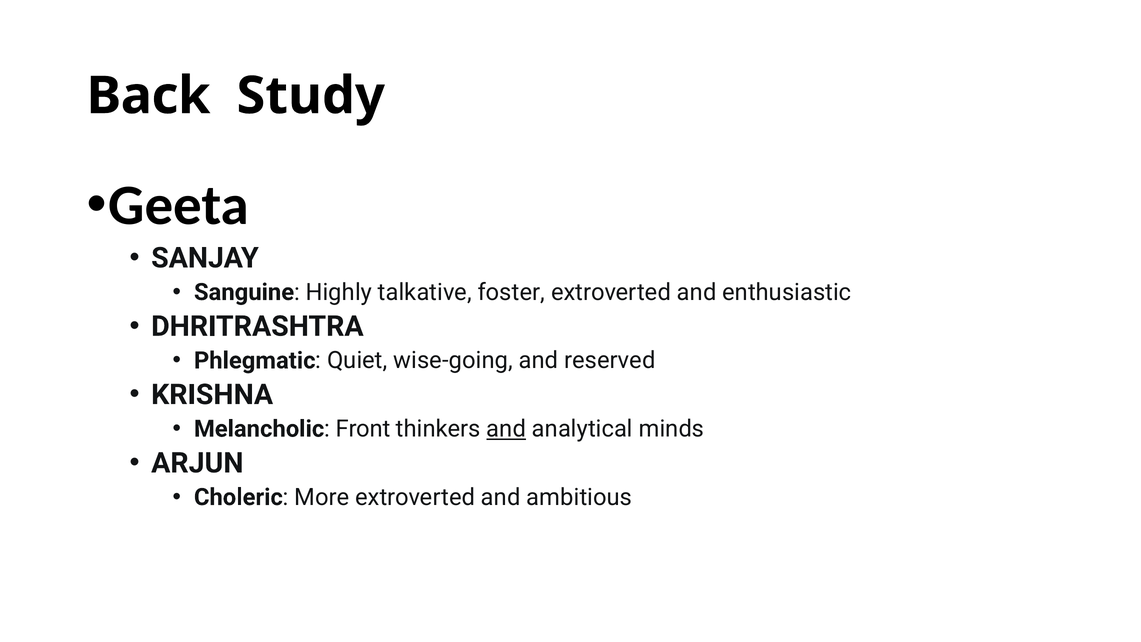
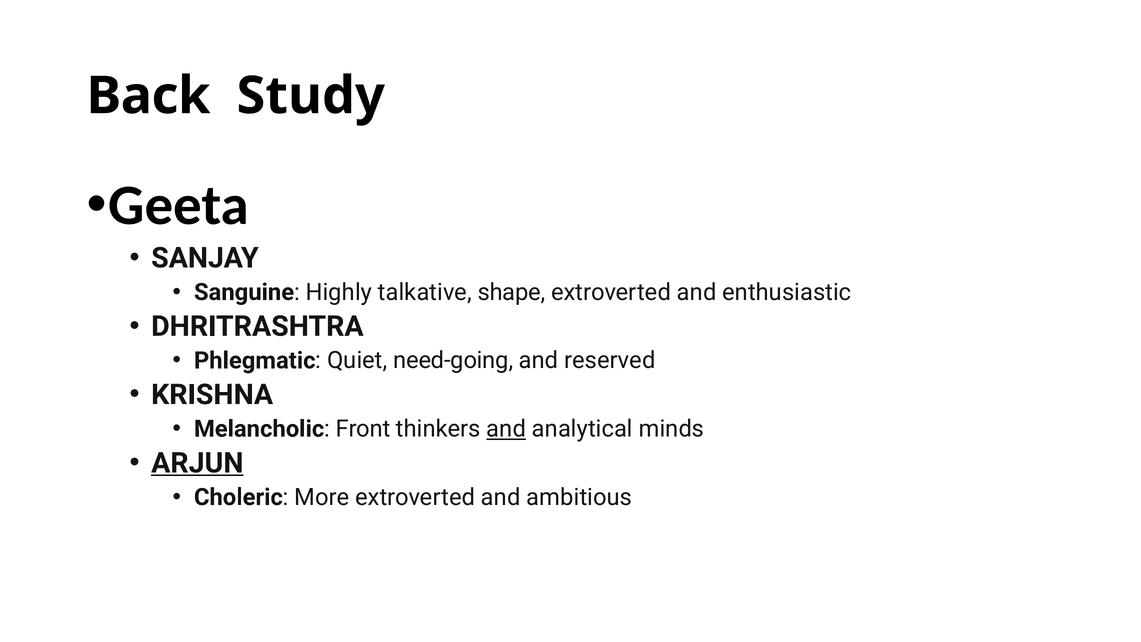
foster: foster -> shape
wise-going: wise-going -> need-going
ARJUN underline: none -> present
